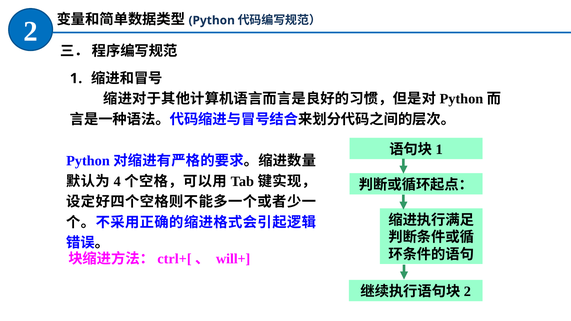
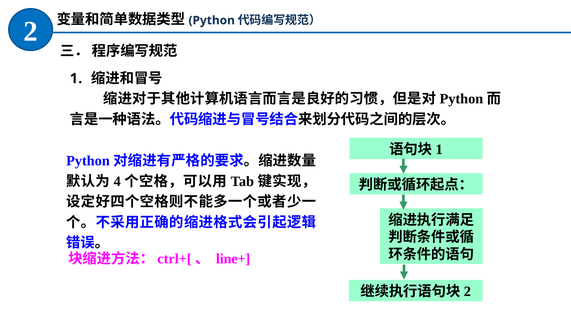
will+: will+ -> line+
